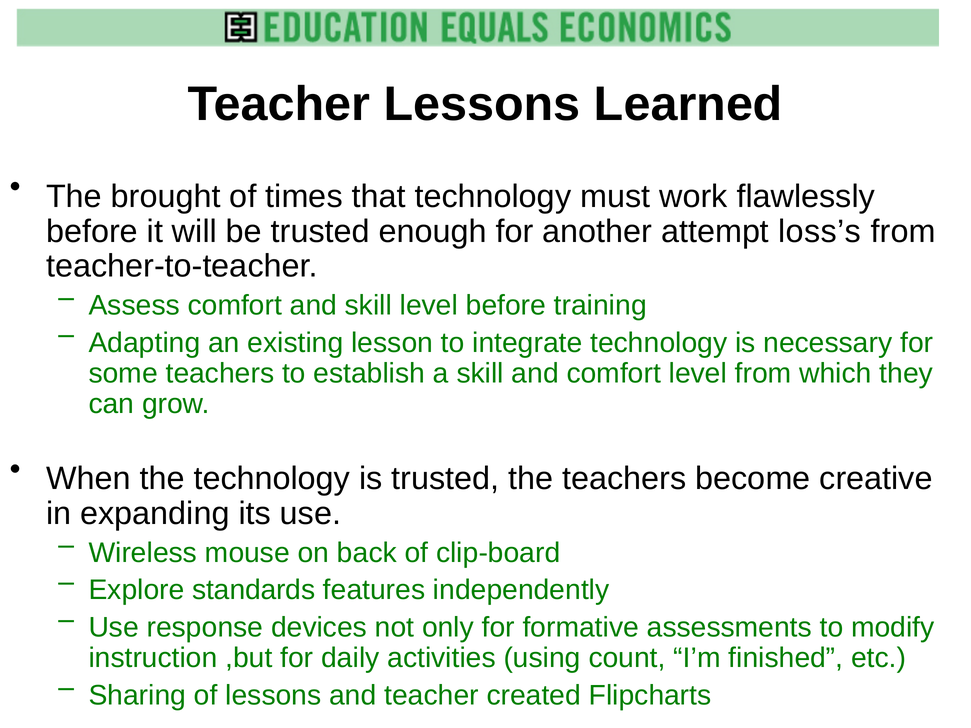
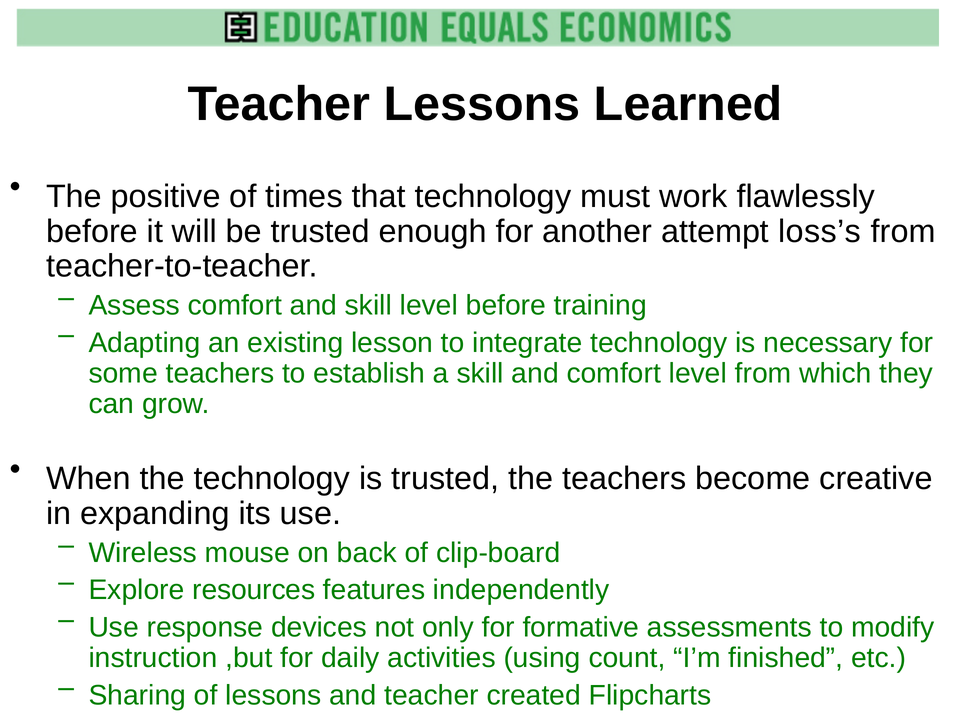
brought: brought -> positive
standards: standards -> resources
